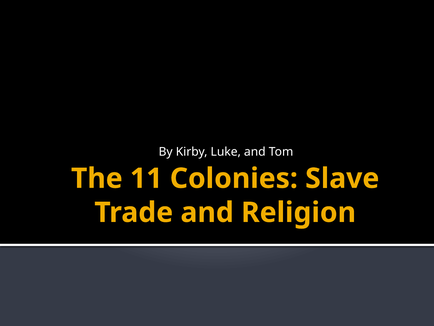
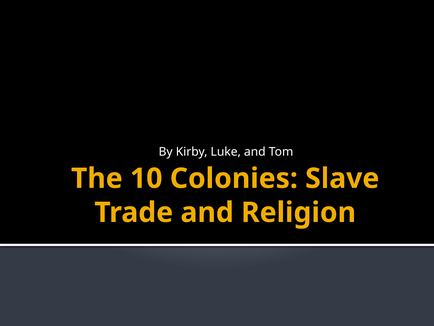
11: 11 -> 10
